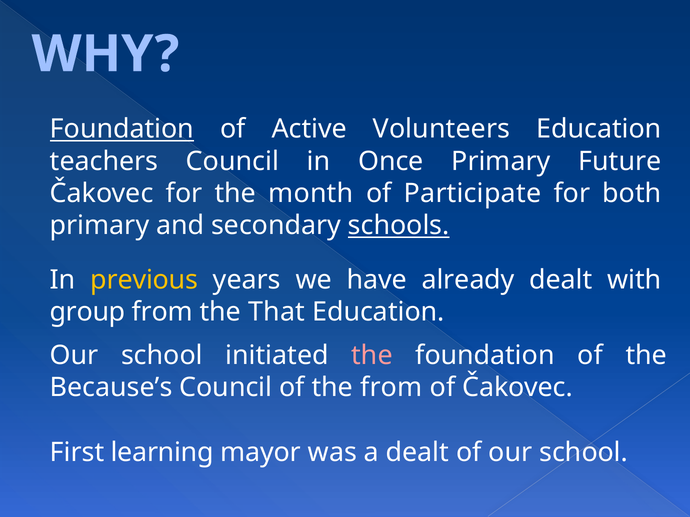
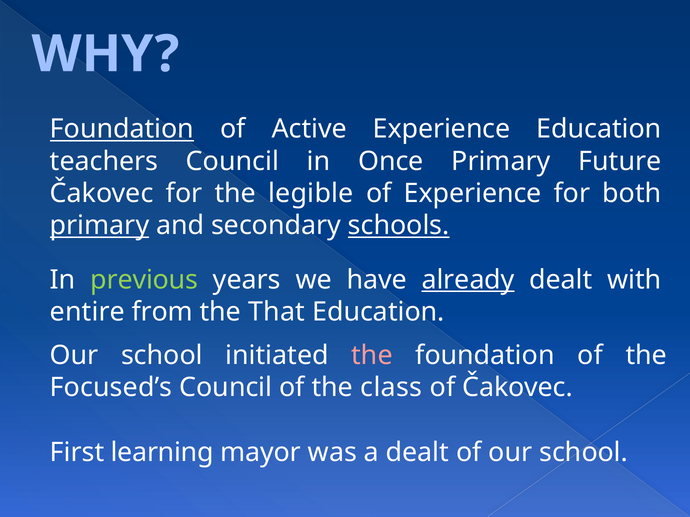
Active Volunteers: Volunteers -> Experience
month: month -> legible
of Participate: Participate -> Experience
primary at (100, 226) underline: none -> present
previous colour: yellow -> light green
already underline: none -> present
group: group -> entire
Because’s: Because’s -> Focused’s
the from: from -> class
